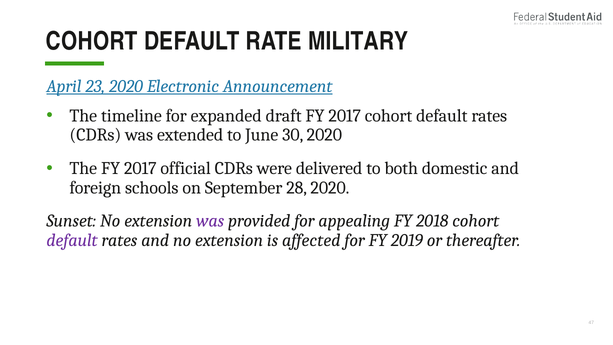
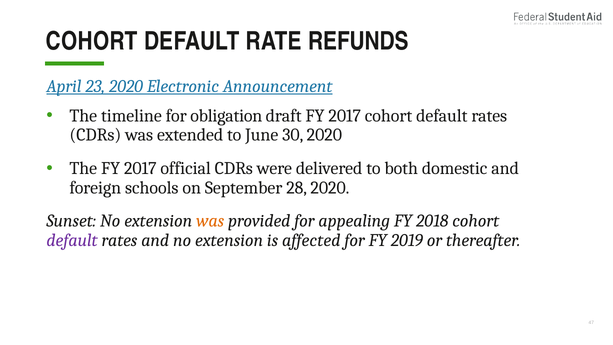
MILITARY: MILITARY -> REFUNDS
expanded: expanded -> obligation
was at (210, 221) colour: purple -> orange
